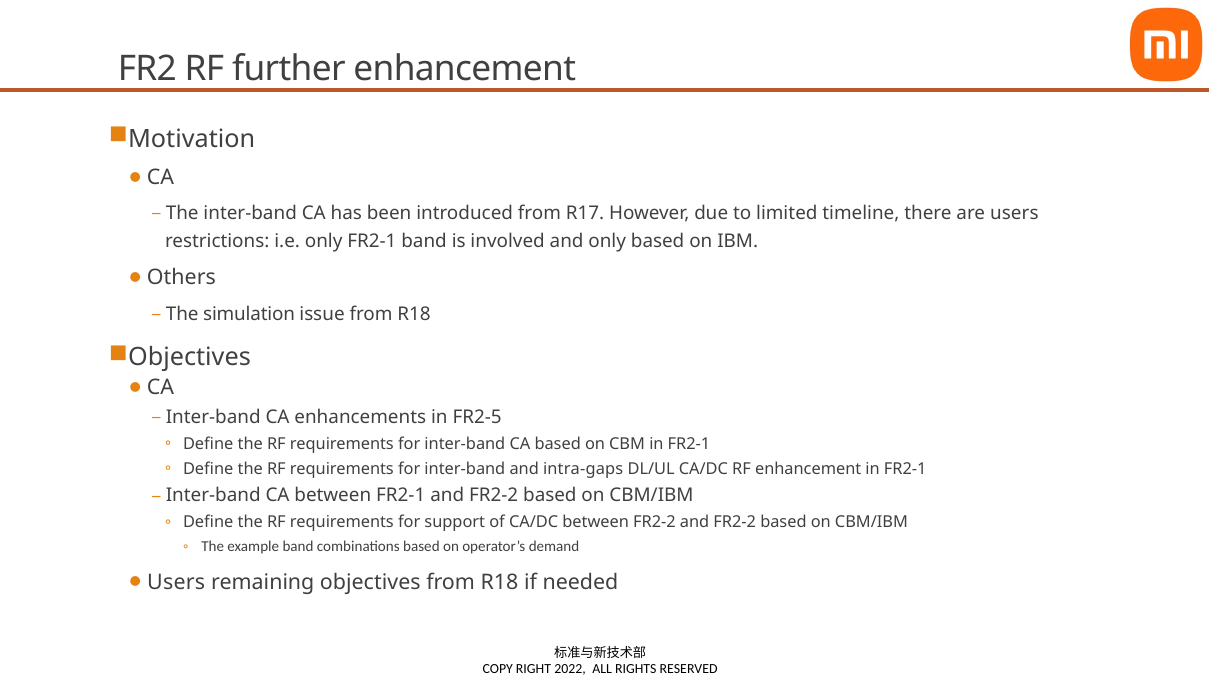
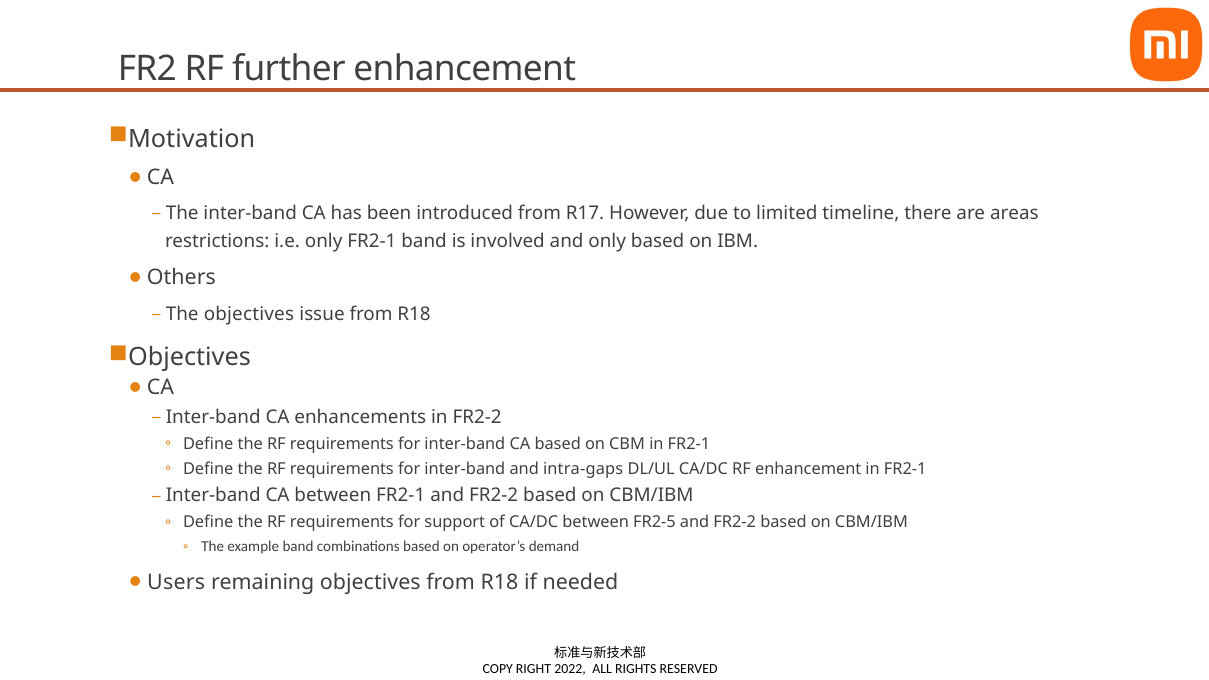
are users: users -> areas
simulation at (249, 314): simulation -> objectives
in FR2-5: FR2-5 -> FR2-2
between FR2-2: FR2-2 -> FR2-5
